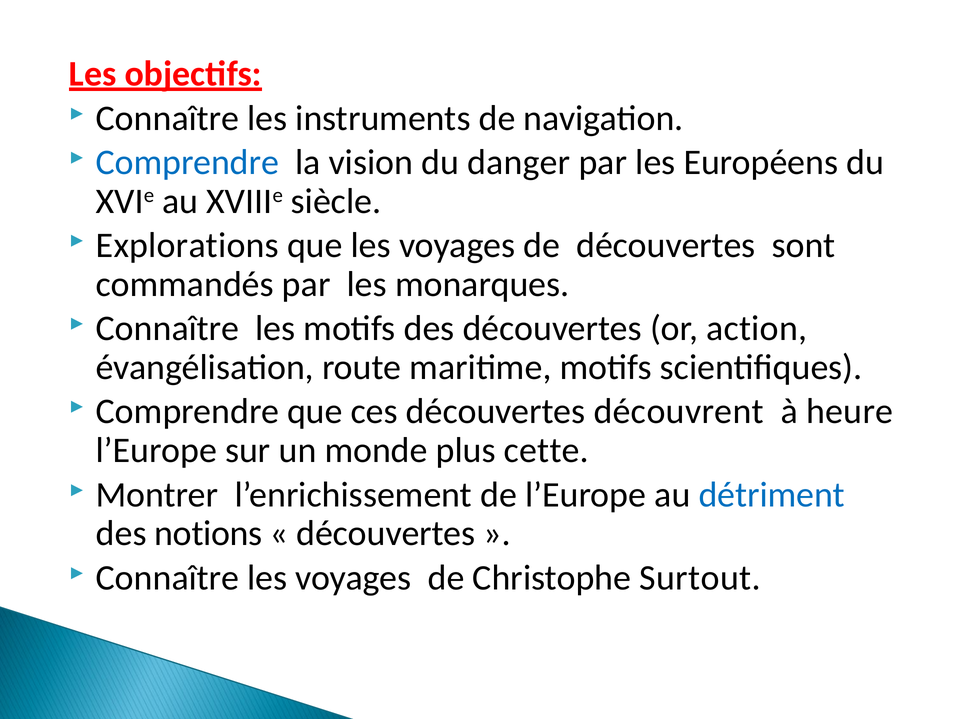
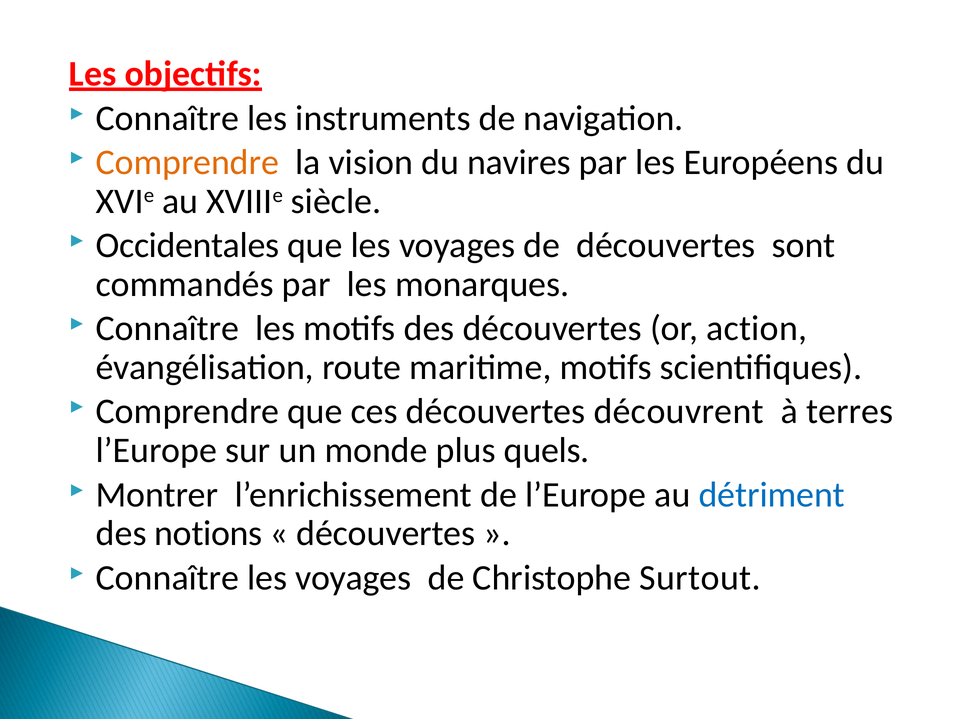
Comprendre at (187, 162) colour: blue -> orange
danger: danger -> navires
Explorations: Explorations -> Occidentales
heure: heure -> terres
cette: cette -> quels
